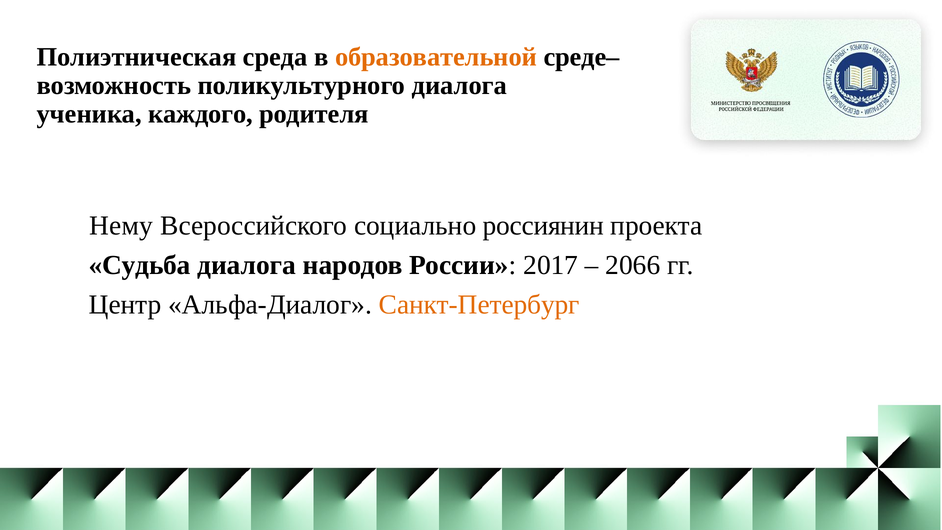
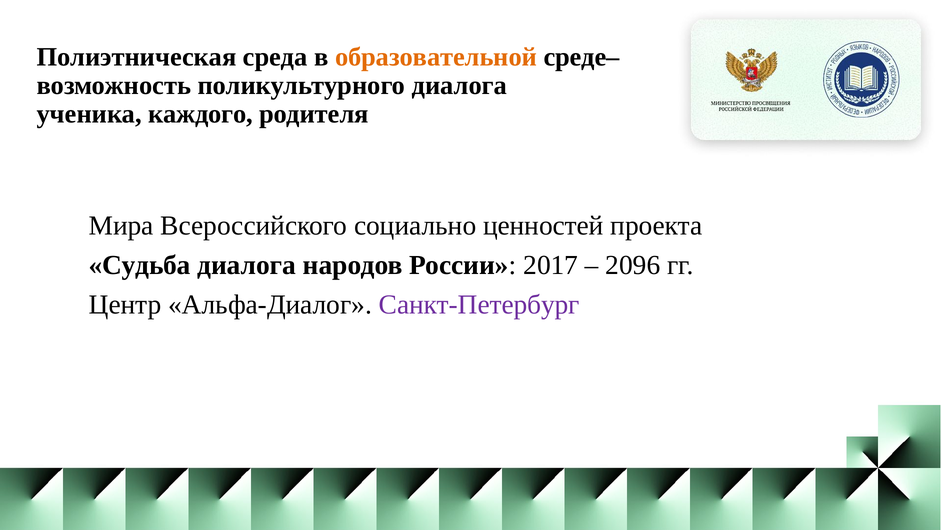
Нему: Нему -> Мира
россиянин: россиянин -> ценностей
2066: 2066 -> 2096
Санкт-Петербург colour: orange -> purple
